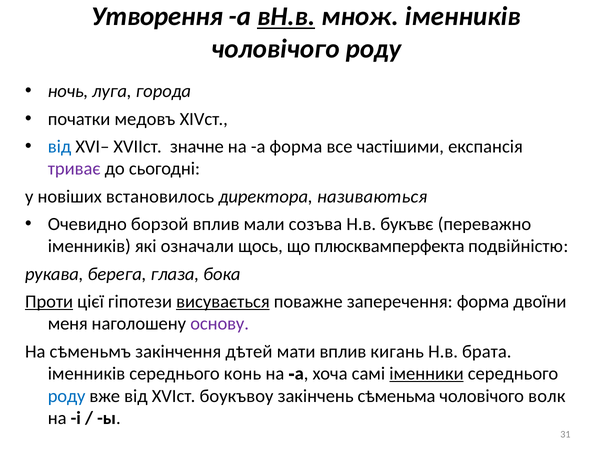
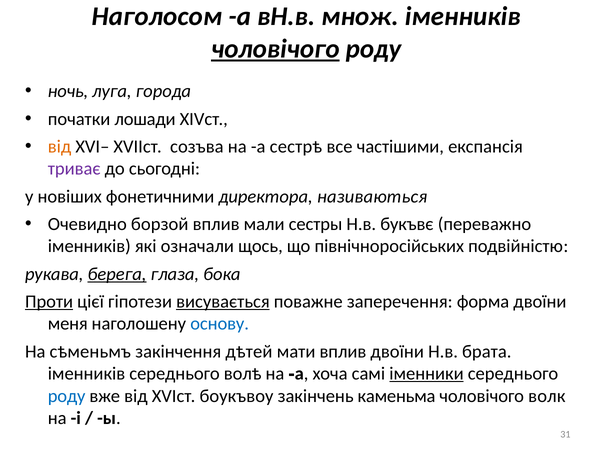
Утворення: Утворення -> Наголосом
вН.в underline: present -> none
чоловічого at (275, 49) underline: none -> present
медовъ: медовъ -> лошади
від at (60, 147) colour: blue -> orange
значне: значне -> созъва
а форма: форма -> сестрѣ
встановилось: встановилось -> фонетичними
созъва: созъва -> сестры
плюсквамперфекта: плюсквамперфекта -> північноросійських
берега underline: none -> present
основу colour: purple -> blue
вплив кигань: кигань -> двоїни
конь: конь -> волѣ
сѣменьма: сѣменьма -> каменьма
